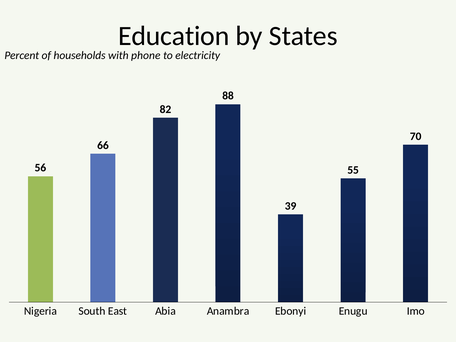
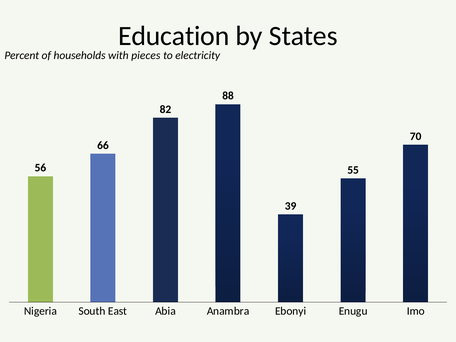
phone: phone -> pieces
